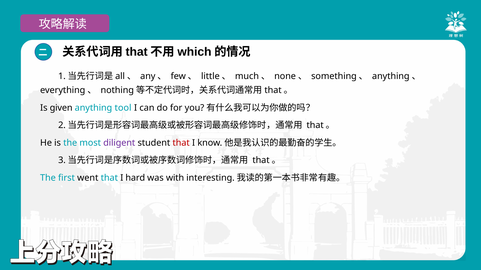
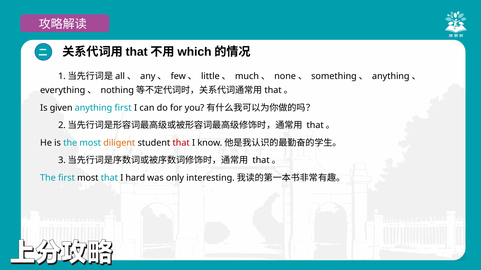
anything tool: tool -> first
diligent colour: purple -> orange
first went: went -> most
with: with -> only
